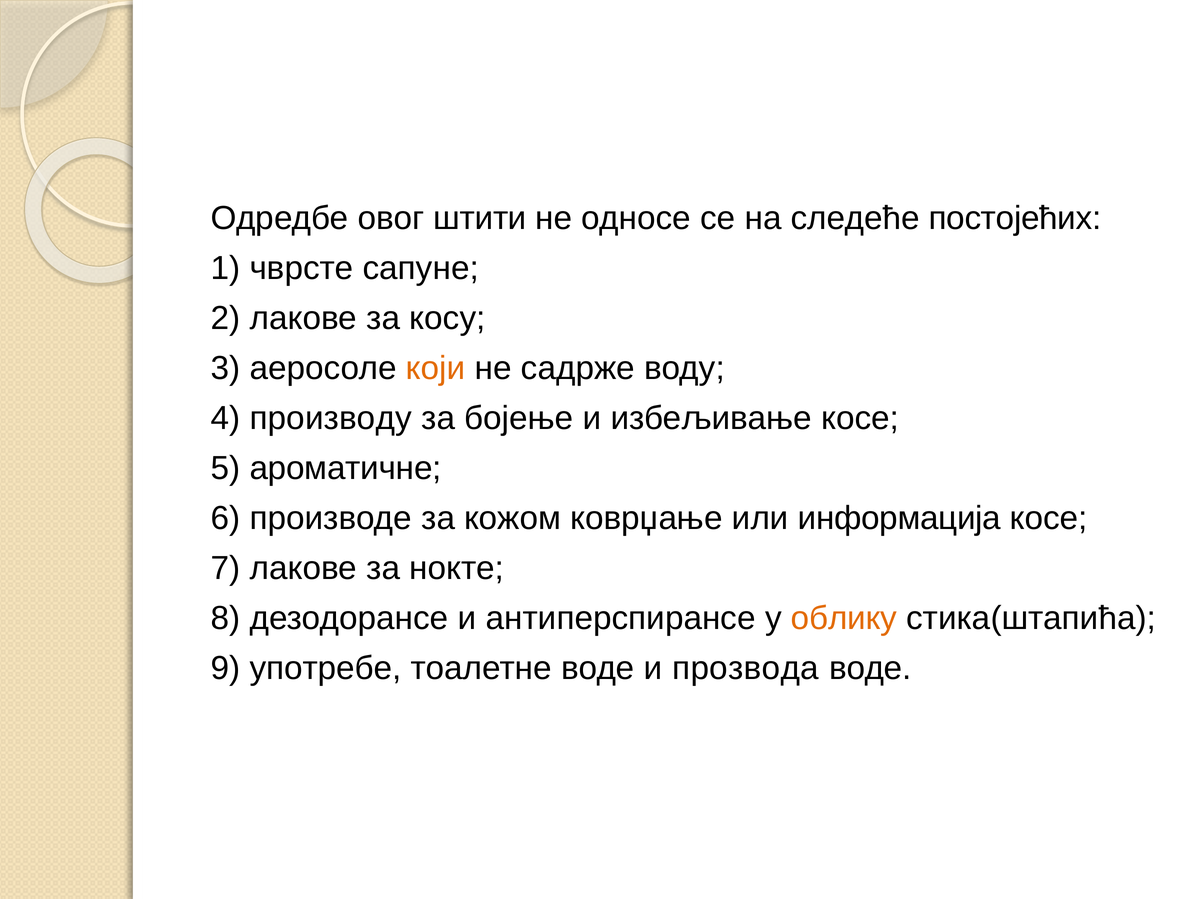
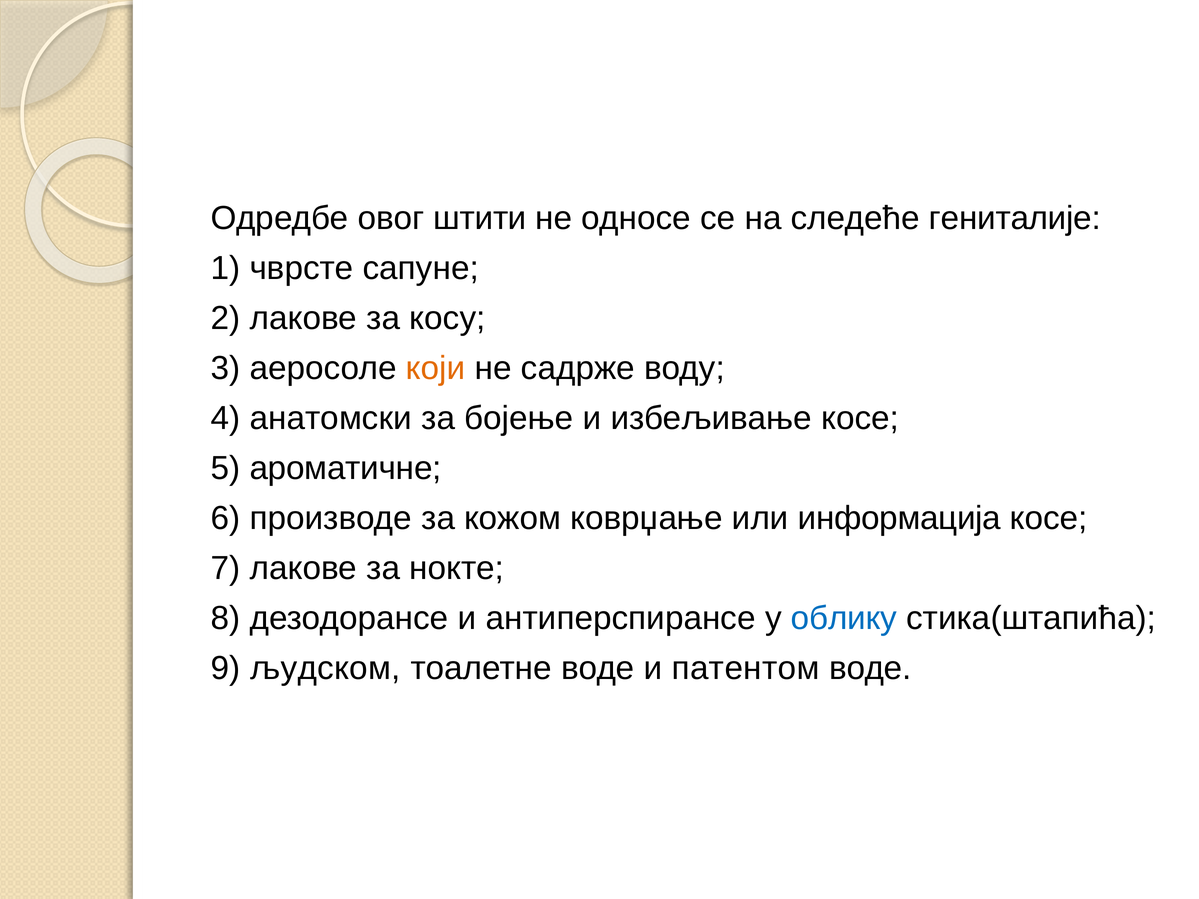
постојећих: постојећих -> гениталије
производу: производу -> анатомски
облику colour: orange -> blue
употребе: употребе -> људском
прозвода: прозвода -> патентом
